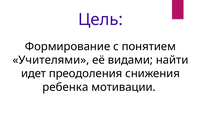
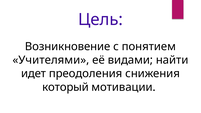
Формирование: Формирование -> Возникновение
ребенка: ребенка -> который
